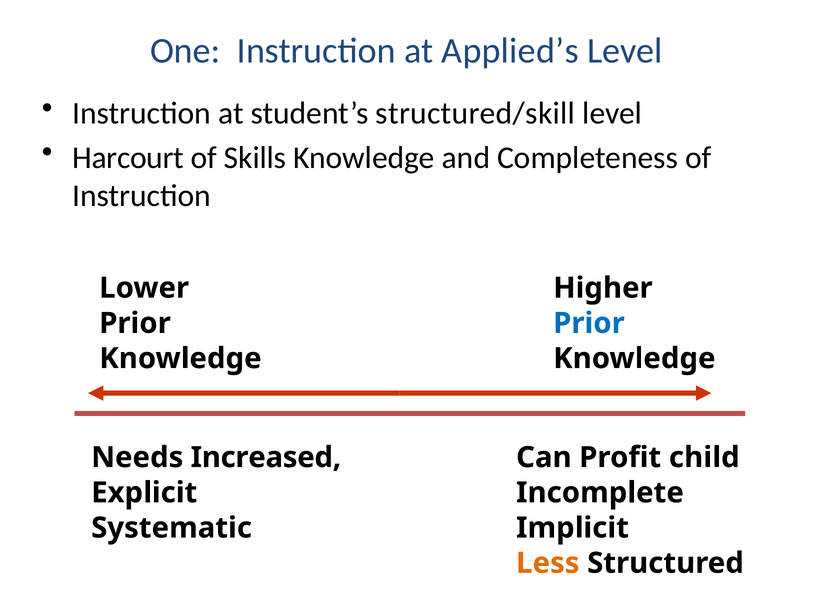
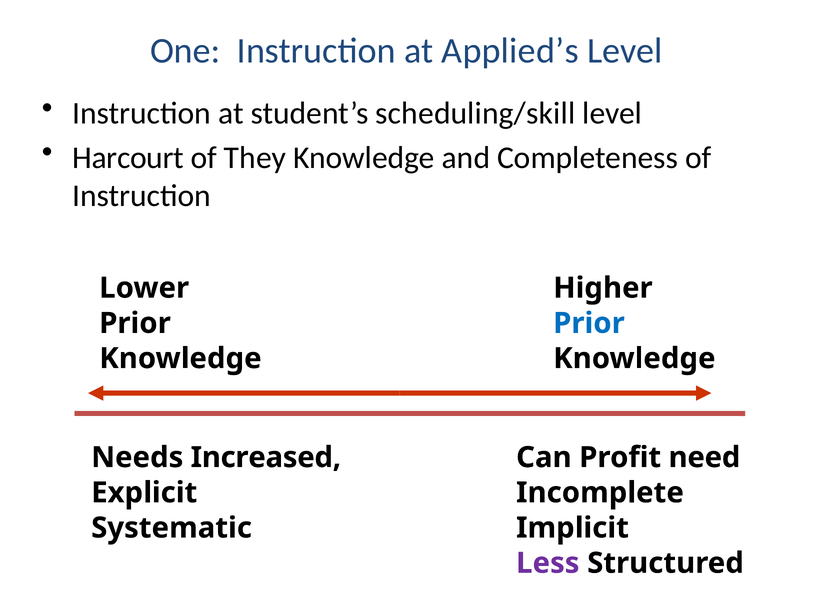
structured/skill: structured/skill -> scheduling/skill
Skills: Skills -> They
child: child -> need
Less colour: orange -> purple
